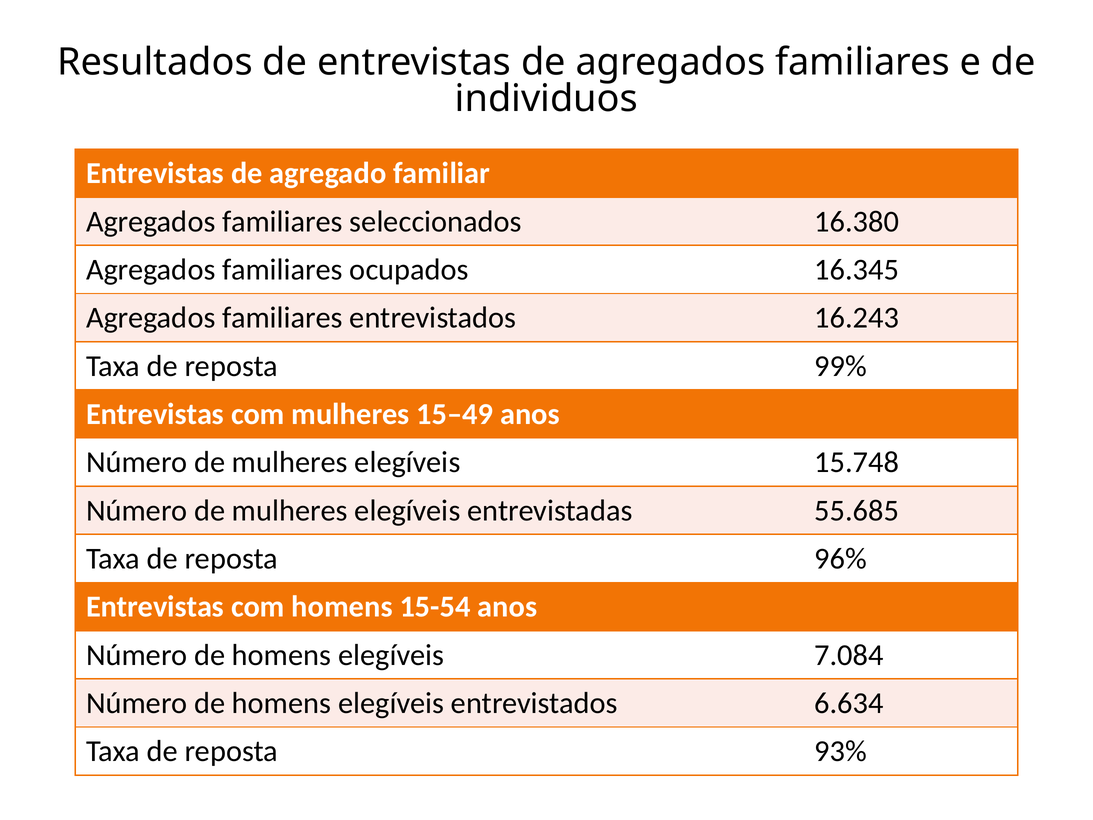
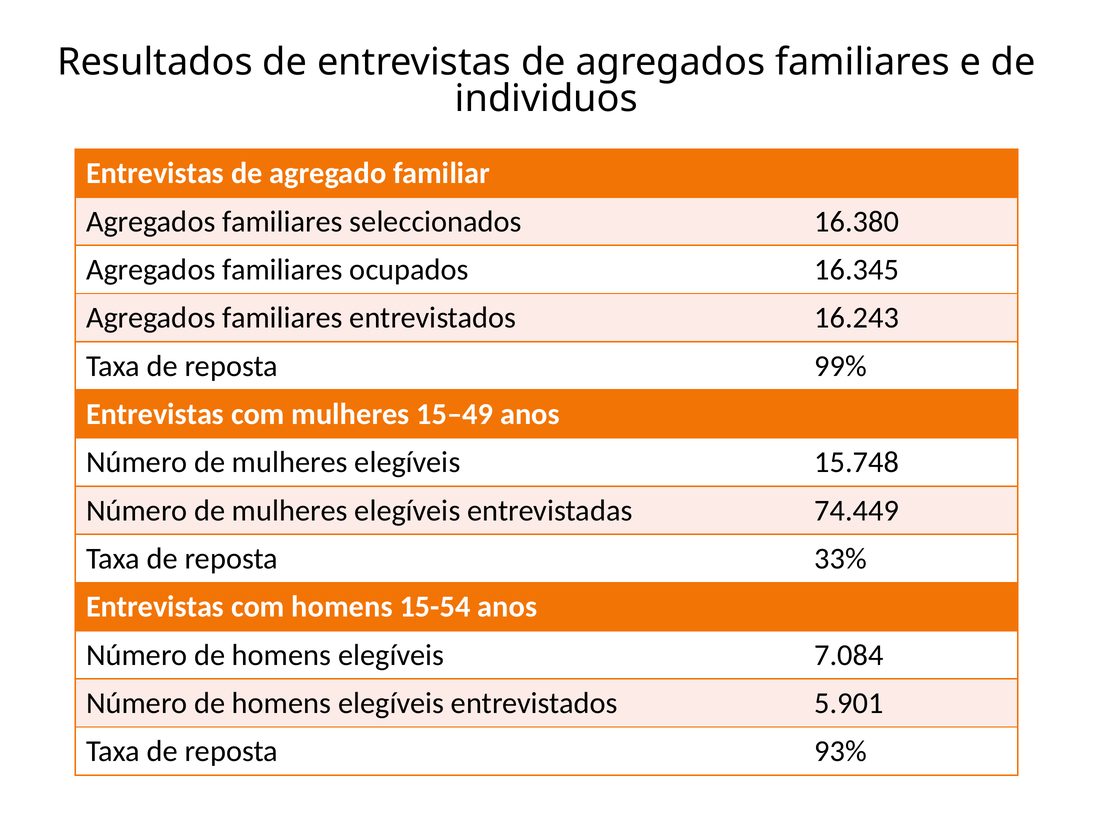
55.685: 55.685 -> 74.449
96%: 96% -> 33%
6.634: 6.634 -> 5.901
